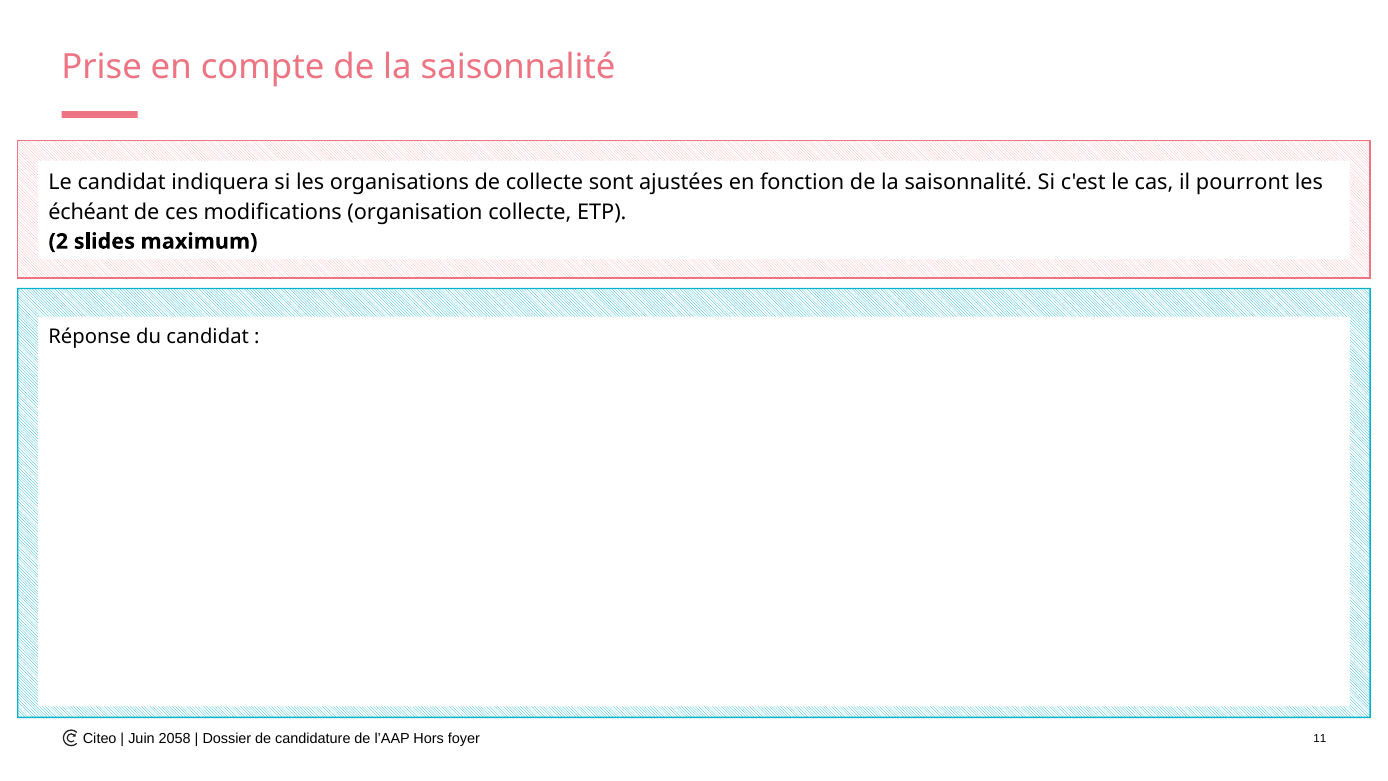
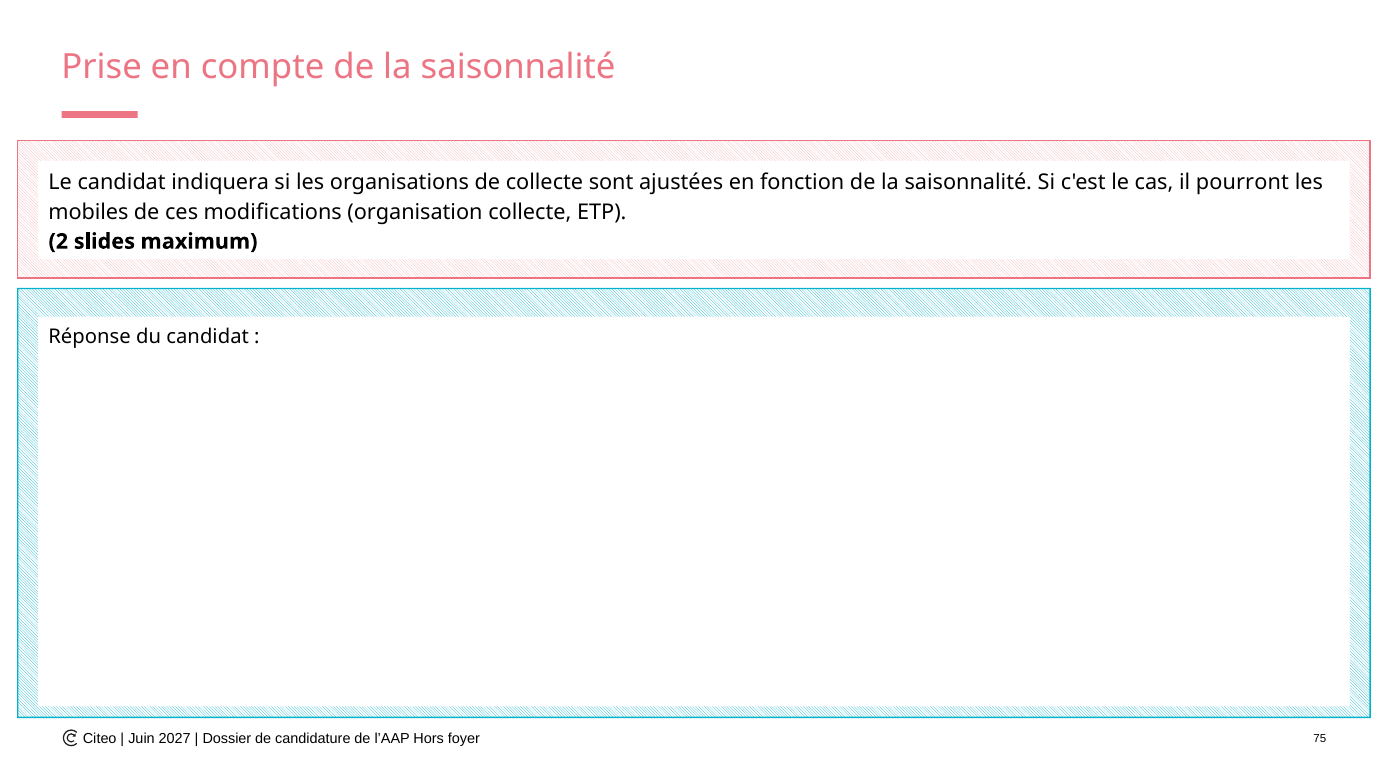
échéant: échéant -> mobiles
2058: 2058 -> 2027
11: 11 -> 75
